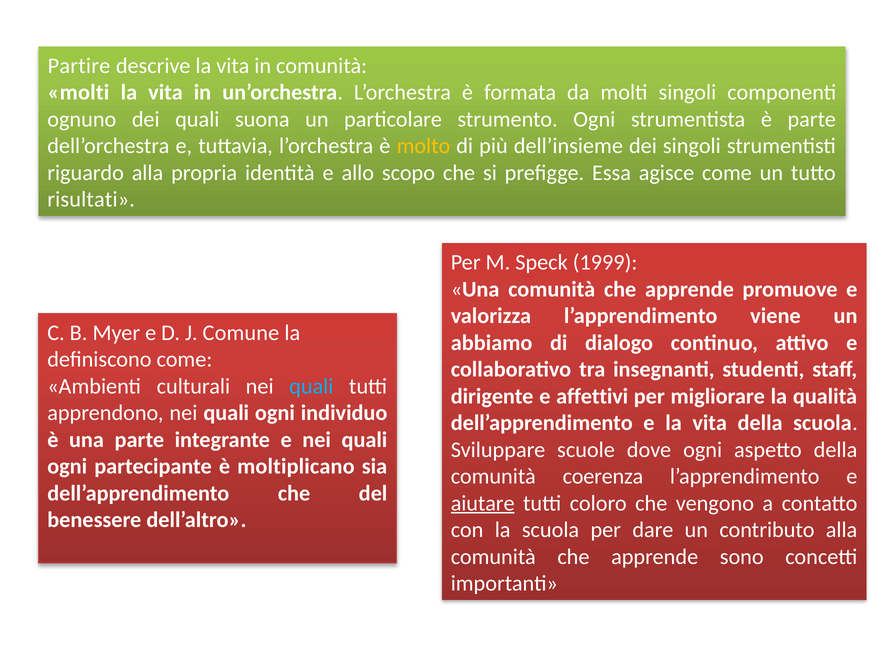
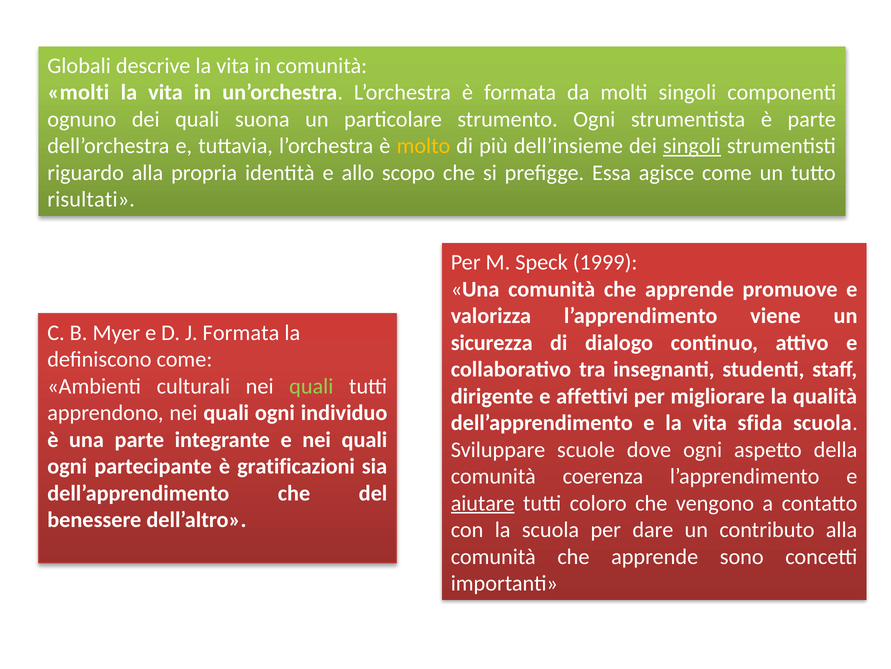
Partire: Partire -> Globali
singoli at (692, 146) underline: none -> present
J Comune: Comune -> Formata
abbiamo: abbiamo -> sicurezza
quali at (311, 386) colour: light blue -> light green
vita della: della -> sfida
moltiplicano: moltiplicano -> gratificazioni
